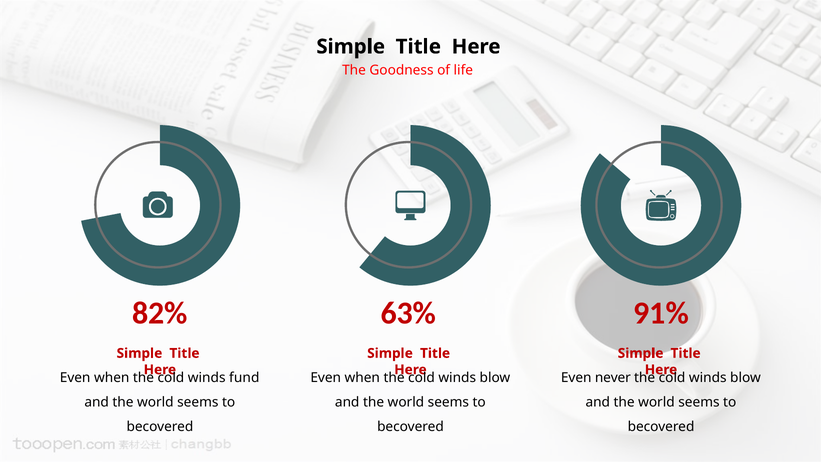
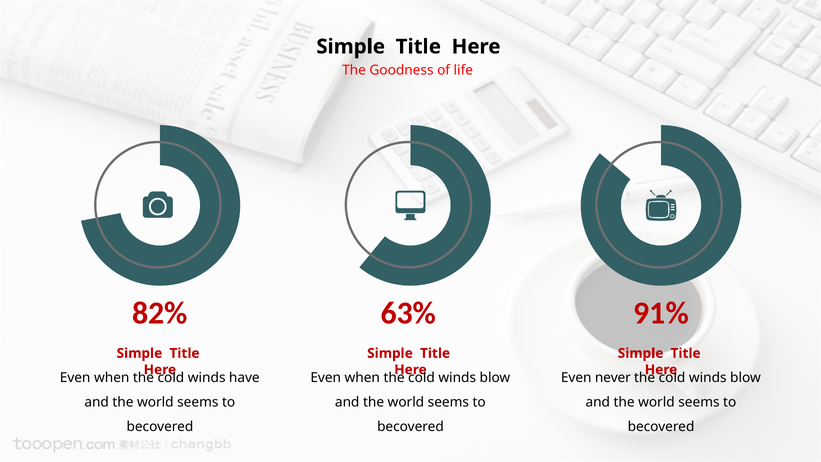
fund: fund -> have
